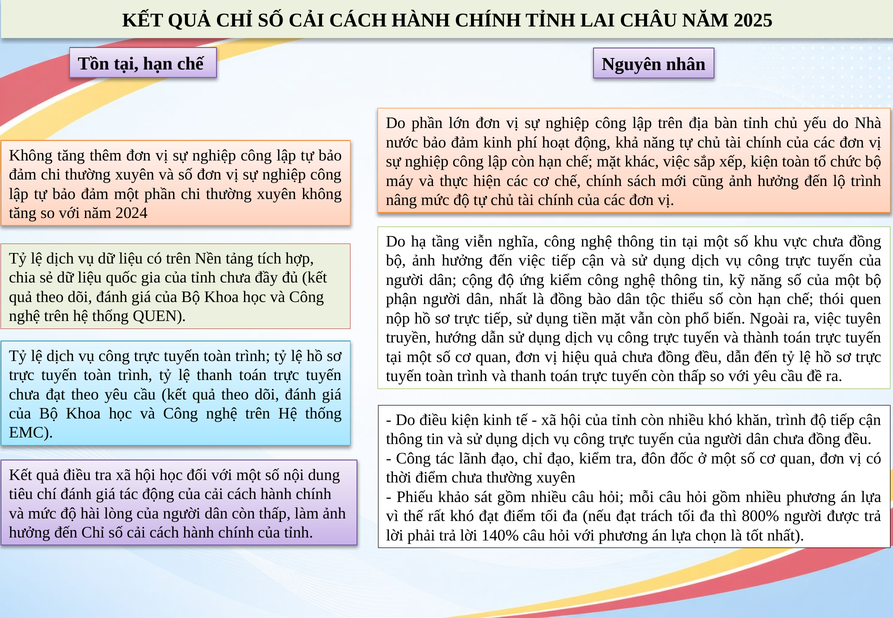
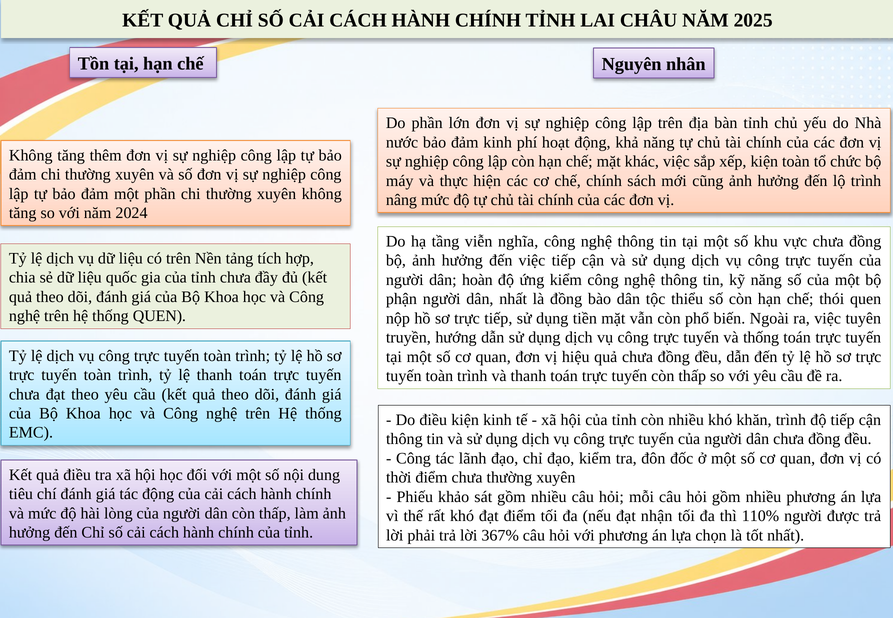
cộng: cộng -> hoàn
và thành: thành -> thống
trách: trách -> nhận
800%: 800% -> 110%
140%: 140% -> 367%
